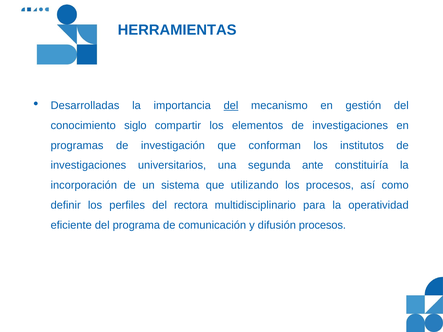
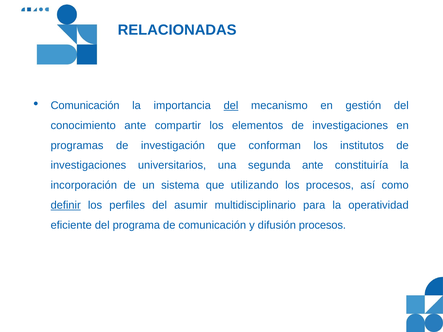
HERRAMIENTAS: HERRAMIENTAS -> RELACIONADAS
Desarrolladas at (85, 106): Desarrolladas -> Comunicación
conocimiento siglo: siglo -> ante
definir underline: none -> present
rectora: rectora -> asumir
